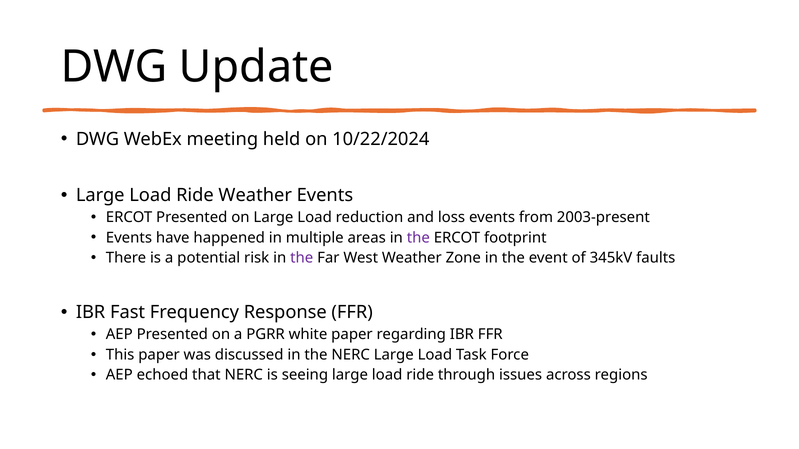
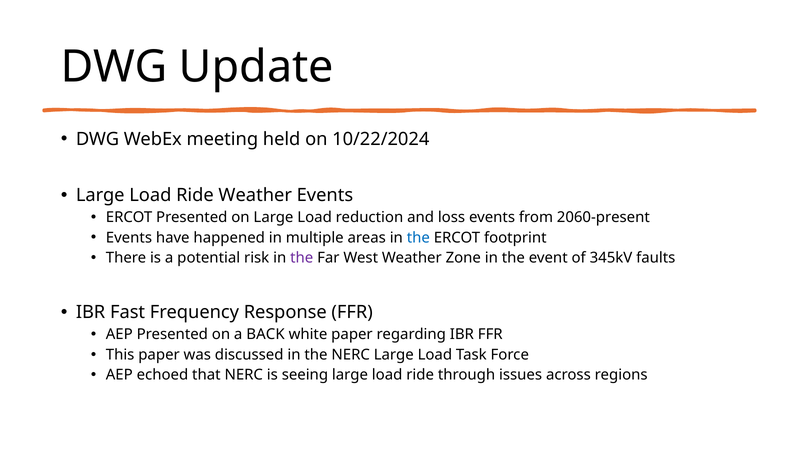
2003-present: 2003-present -> 2060-present
the at (418, 238) colour: purple -> blue
PGRR: PGRR -> BACK
